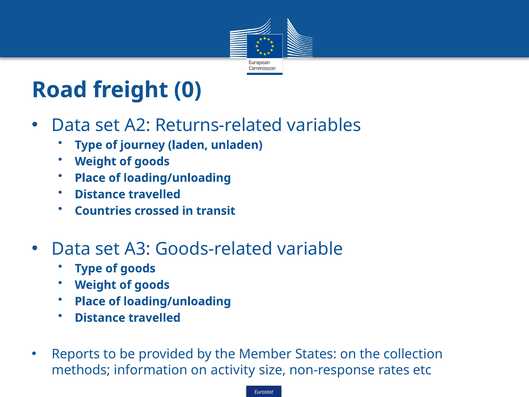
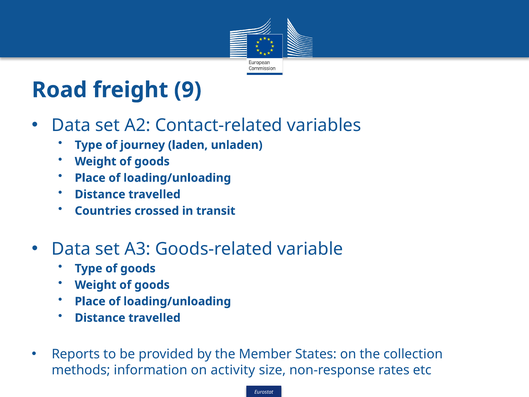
0: 0 -> 9
Returns-related: Returns-related -> Contact-related
